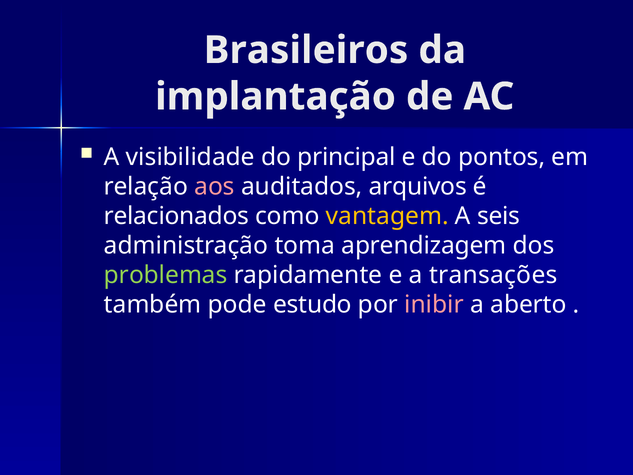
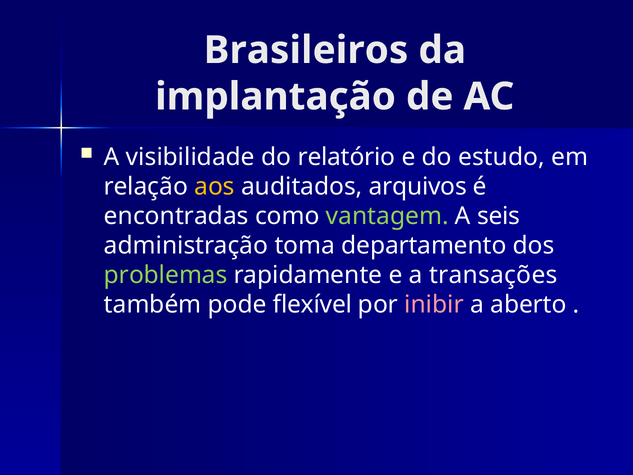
principal: principal -> relatório
pontos: pontos -> estudo
aos colour: pink -> yellow
relacionados: relacionados -> encontradas
vantagem colour: yellow -> light green
aprendizagem: aprendizagem -> departamento
estudo: estudo -> flexível
